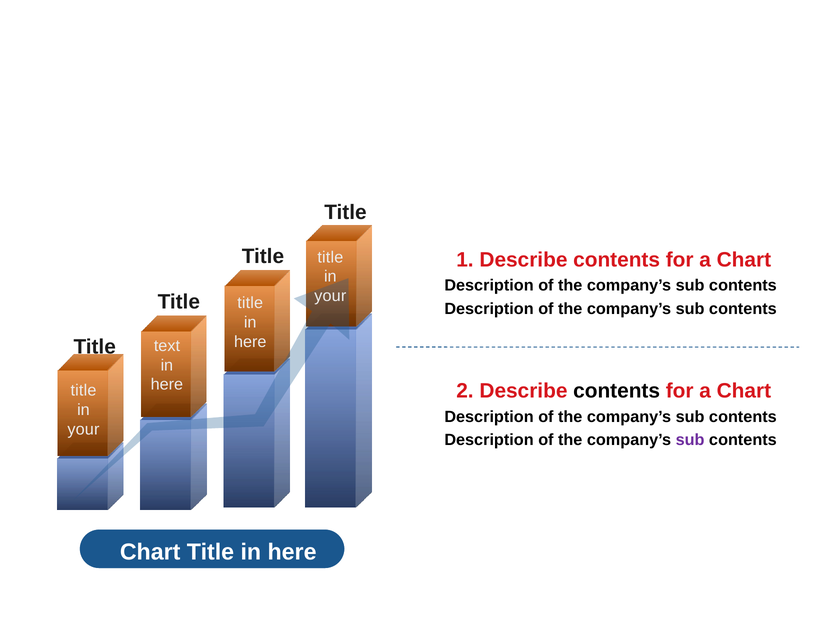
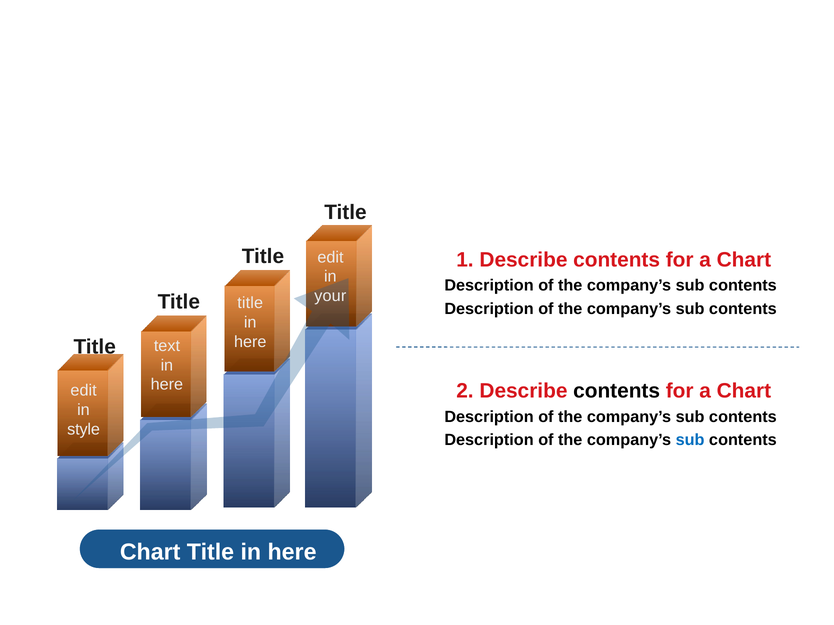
title at (330, 257): title -> edit
title at (83, 391): title -> edit
your at (83, 430): your -> style
sub at (690, 440) colour: purple -> blue
